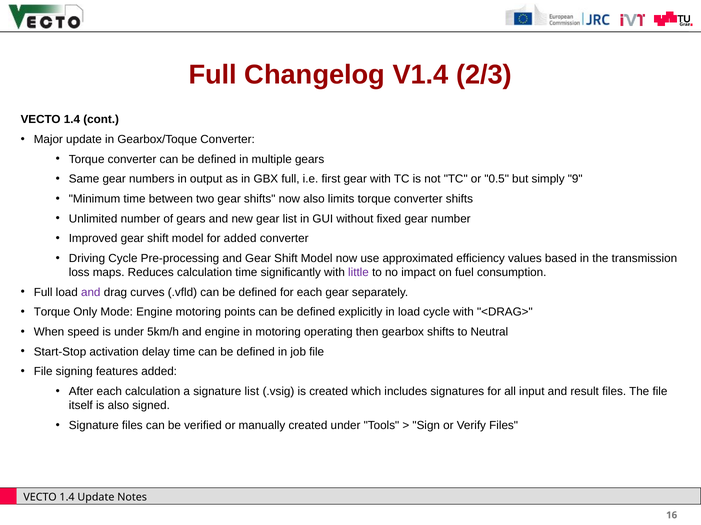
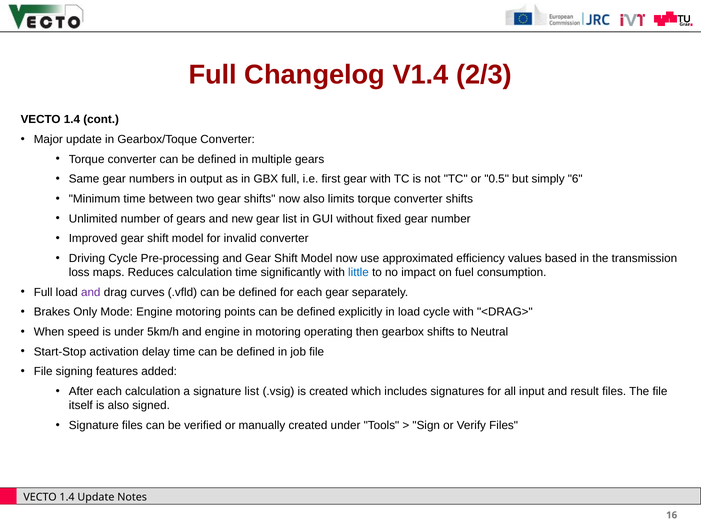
9: 9 -> 6
for added: added -> invalid
little colour: purple -> blue
Torque at (52, 313): Torque -> Brakes
